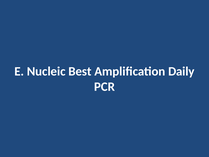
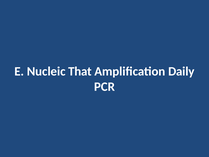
Best: Best -> That
